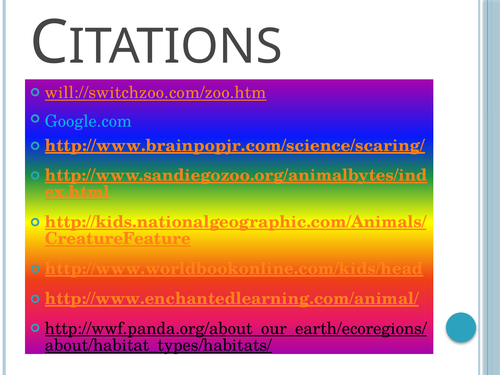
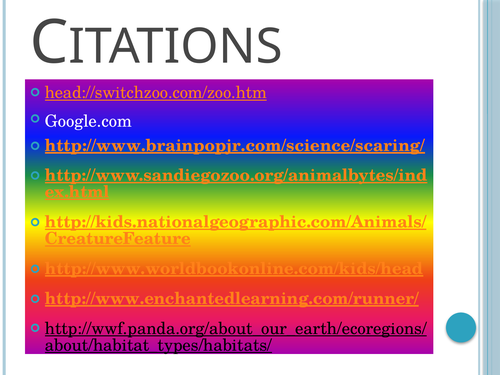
will://switchzoo.com/zoo.htm: will://switchzoo.com/zoo.htm -> head://switchzoo.com/zoo.htm
Google.com colour: light blue -> white
http://www.enchantedlearning.com/animal/: http://www.enchantedlearning.com/animal/ -> http://www.enchantedlearning.com/runner/
